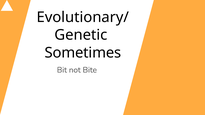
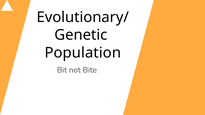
Sometimes: Sometimes -> Population
